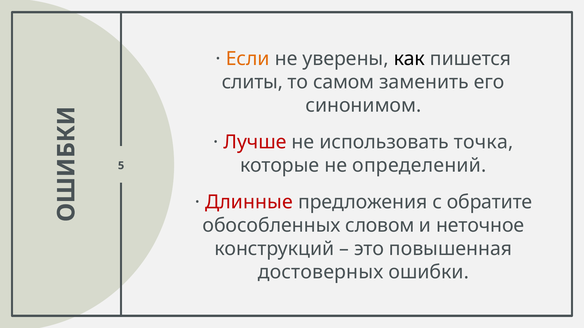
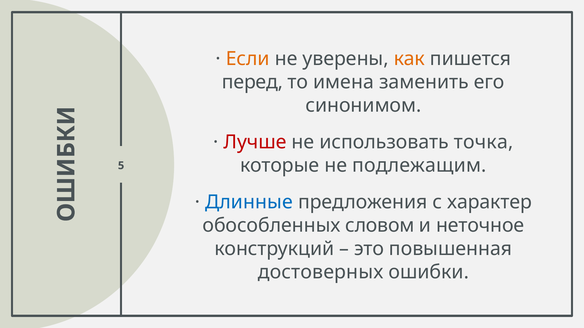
как colour: black -> orange
слиты: слиты -> перед
самом: самом -> имена
определений: определений -> подлежащим
Длинные colour: red -> blue
обратите: обратите -> характер
